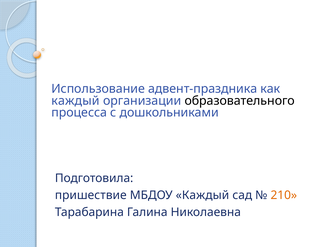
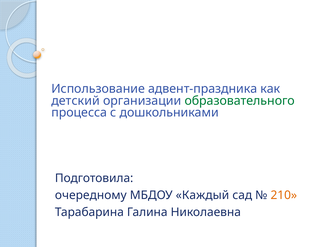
каждый at (75, 101): каждый -> детский
образовательного colour: black -> green
пришествие: пришествие -> очередному
